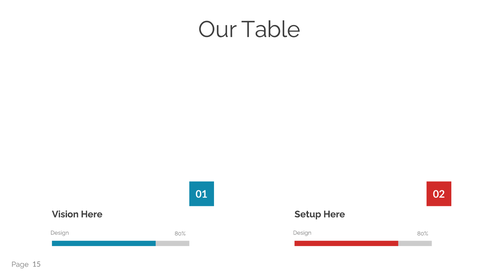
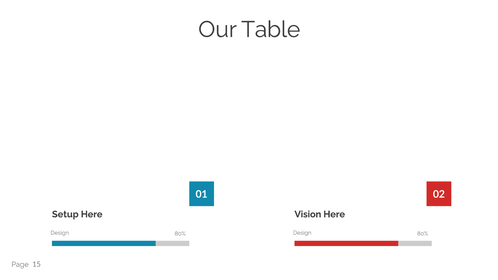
Vision: Vision -> Setup
Setup: Setup -> Vision
